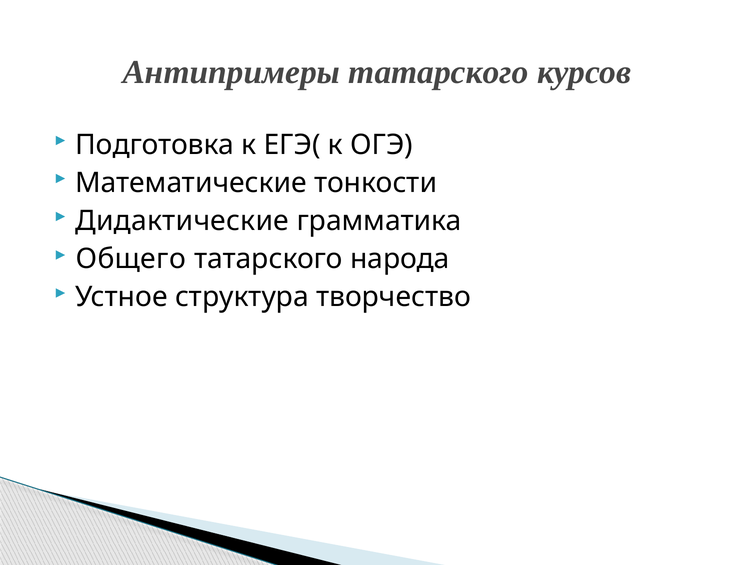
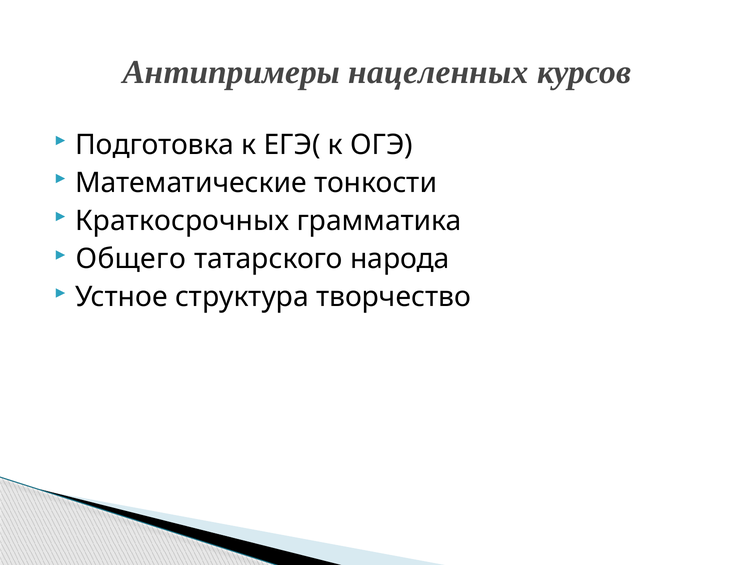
Антипримеры татарского: татарского -> нацеленных
Дидактические: Дидактические -> Краткосрочных
